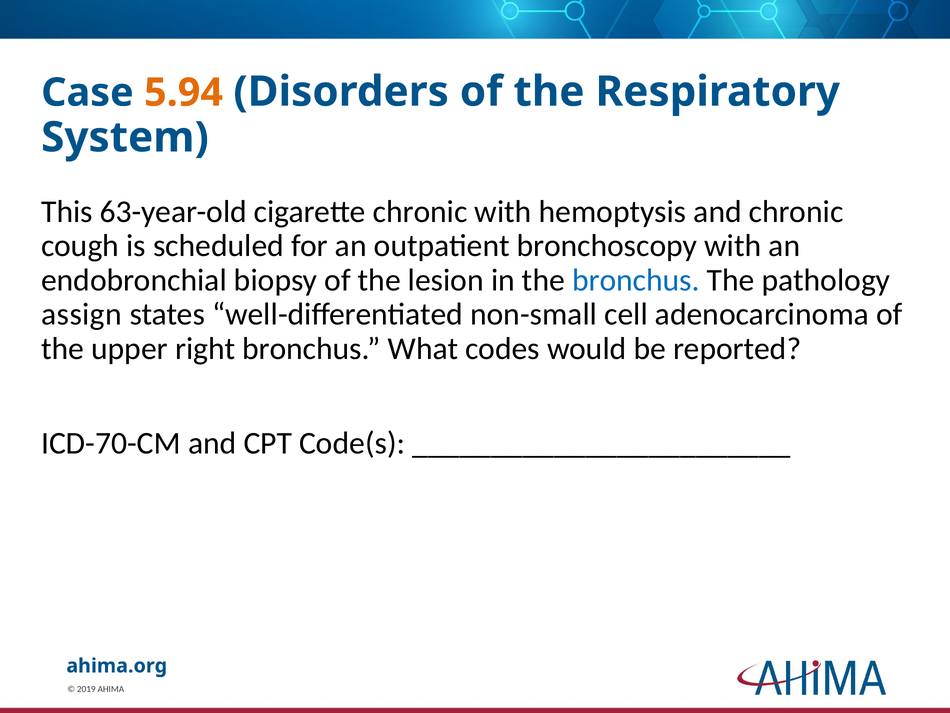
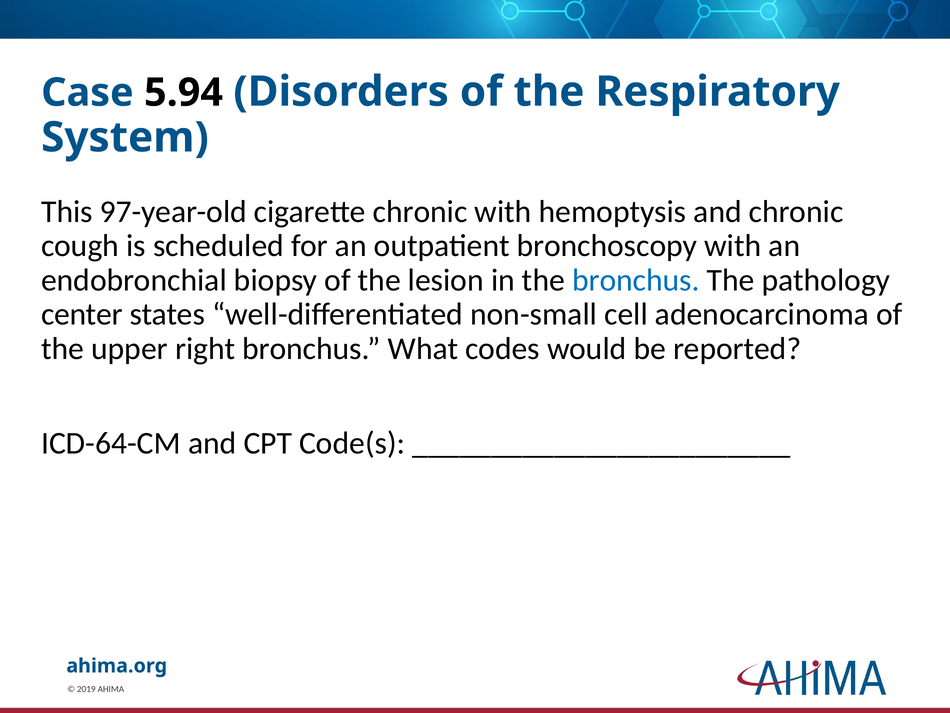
5.94 colour: orange -> black
63-year-old: 63-year-old -> 97-year-old
assign: assign -> center
ICD-70-CM: ICD-70-CM -> ICD-64-CM
